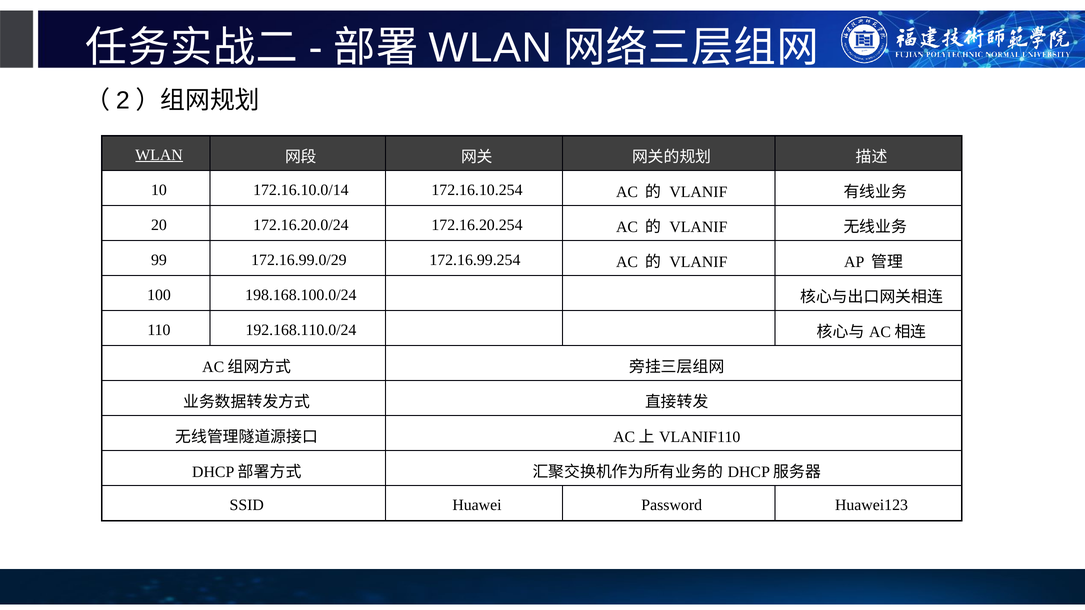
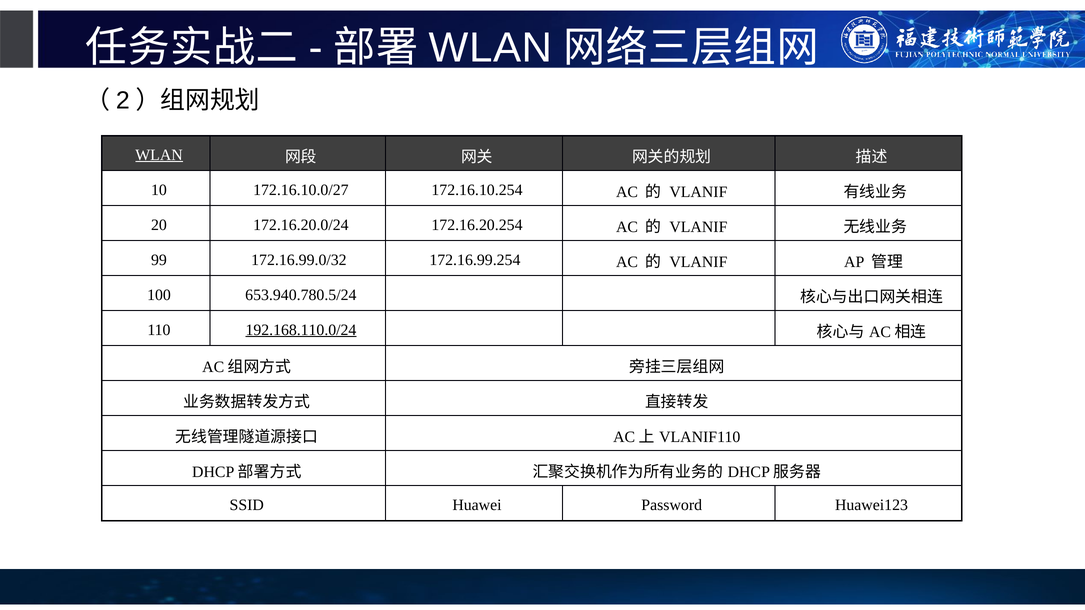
172.16.10.0/14: 172.16.10.0/14 -> 172.16.10.0/27
172.16.99.0/29: 172.16.99.0/29 -> 172.16.99.0/32
198.168.100.0/24: 198.168.100.0/24 -> 653.940.780.5/24
192.168.110.0/24 underline: none -> present
